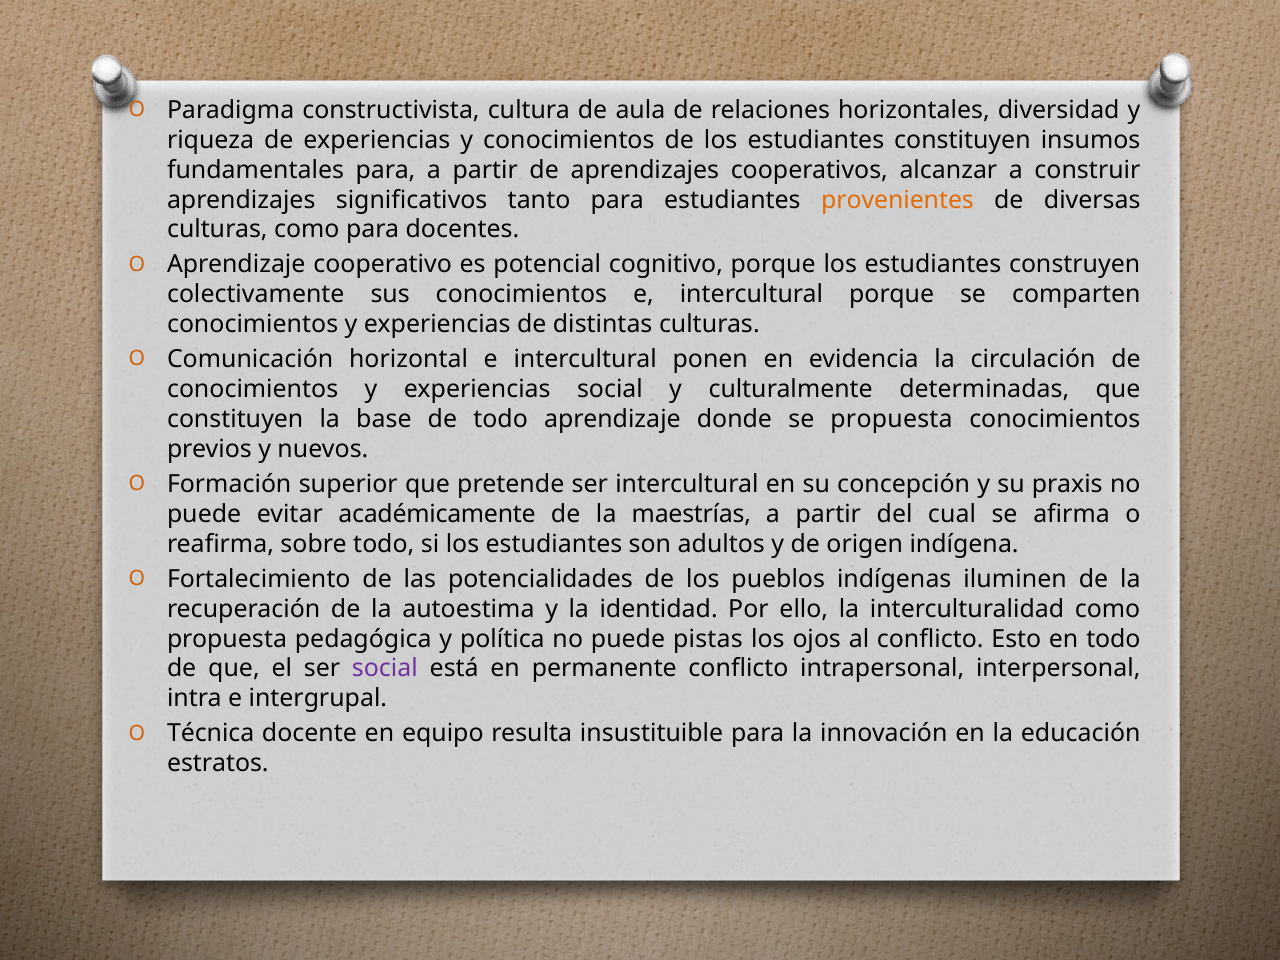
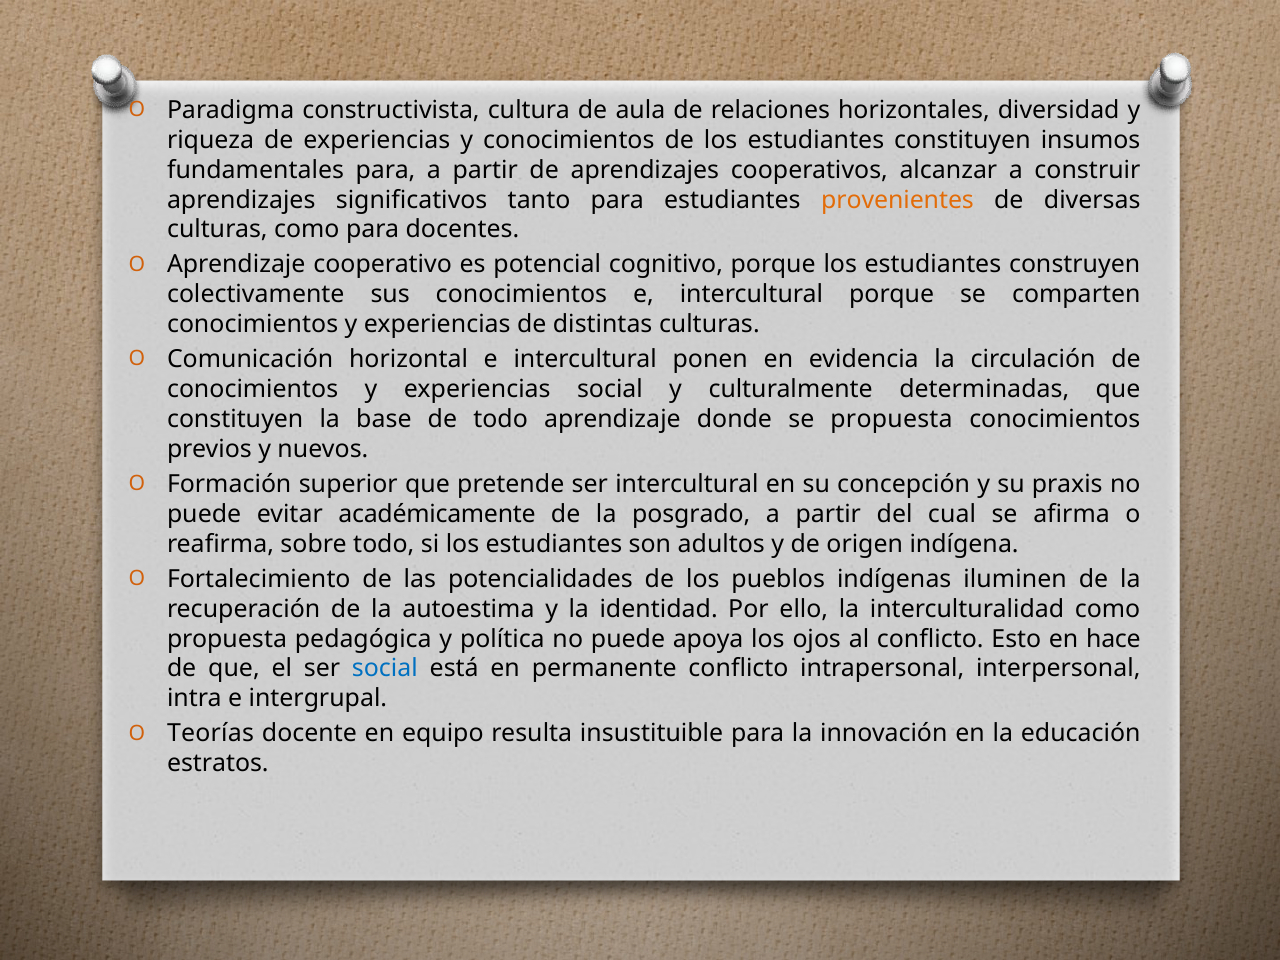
maestrías: maestrías -> posgrado
pistas: pistas -> apoya
en todo: todo -> hace
social at (385, 669) colour: purple -> blue
Técnica: Técnica -> Teorías
